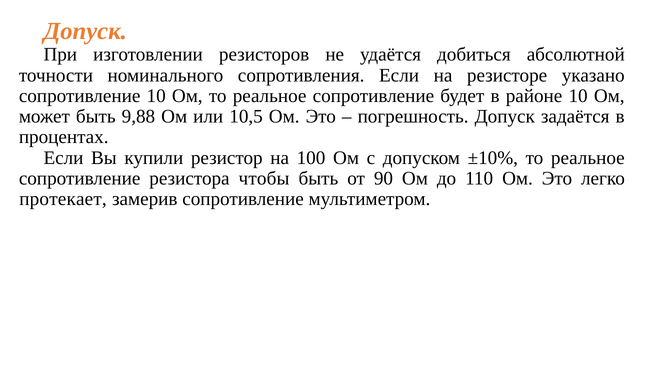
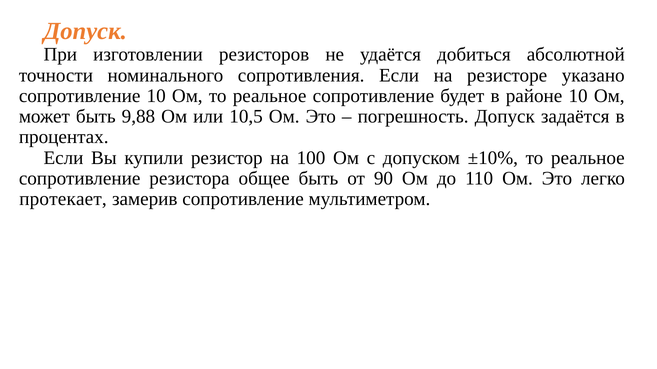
чтобы: чтобы -> общее
